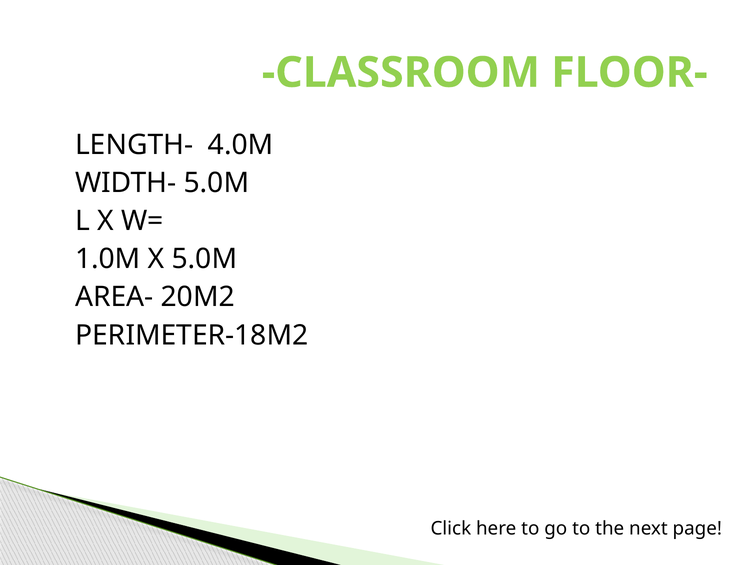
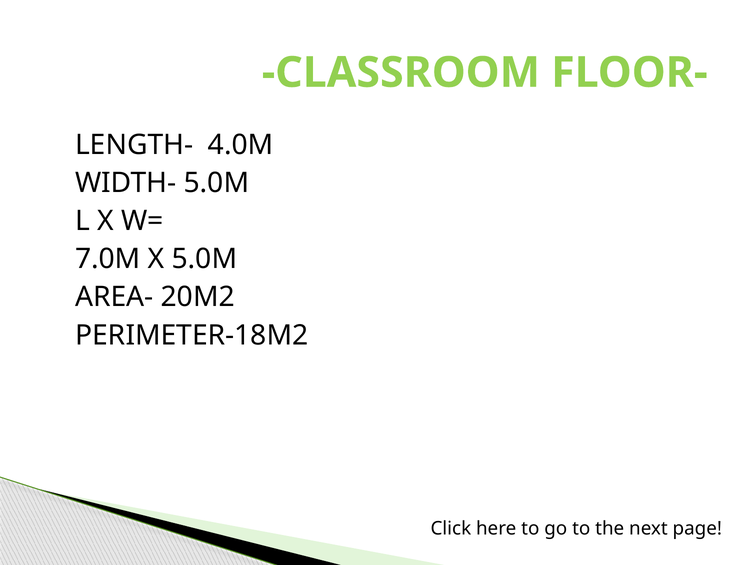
1.0M: 1.0M -> 7.0M
